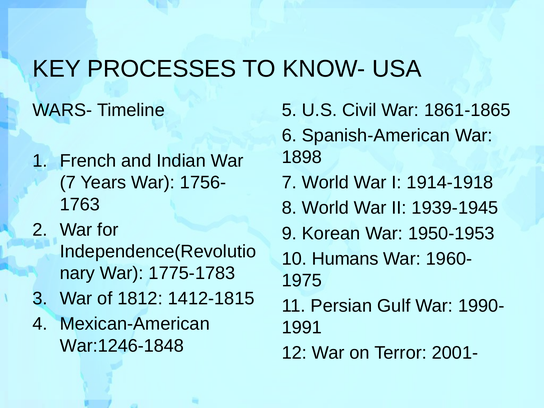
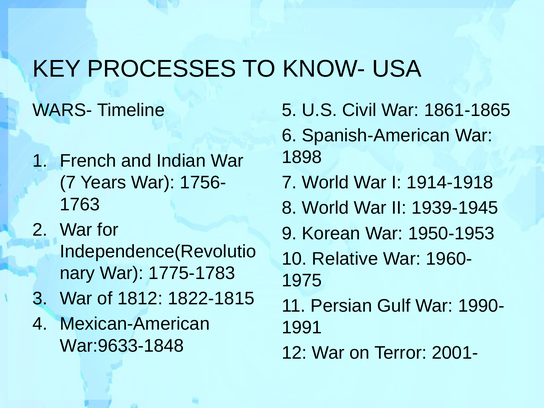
Humans: Humans -> Relative
1412-1815: 1412-1815 -> 1822-1815
War:1246-1848: War:1246-1848 -> War:9633-1848
